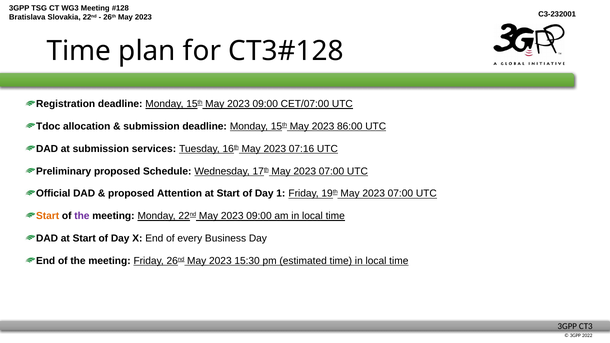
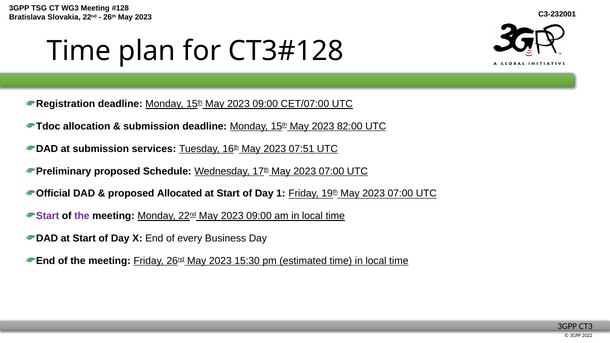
86:00: 86:00 -> 82:00
07:16: 07:16 -> 07:51
Attention: Attention -> Allocated
Start at (48, 216) colour: orange -> purple
